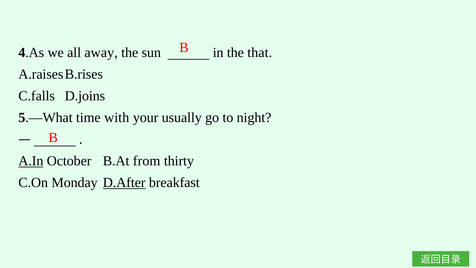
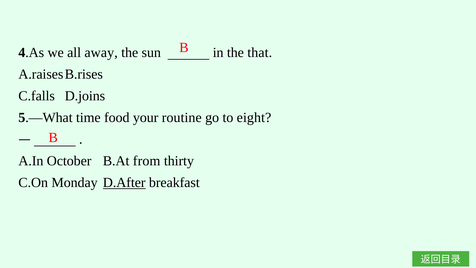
with: with -> food
usually: usually -> routine
night: night -> eight
A.In underline: present -> none
